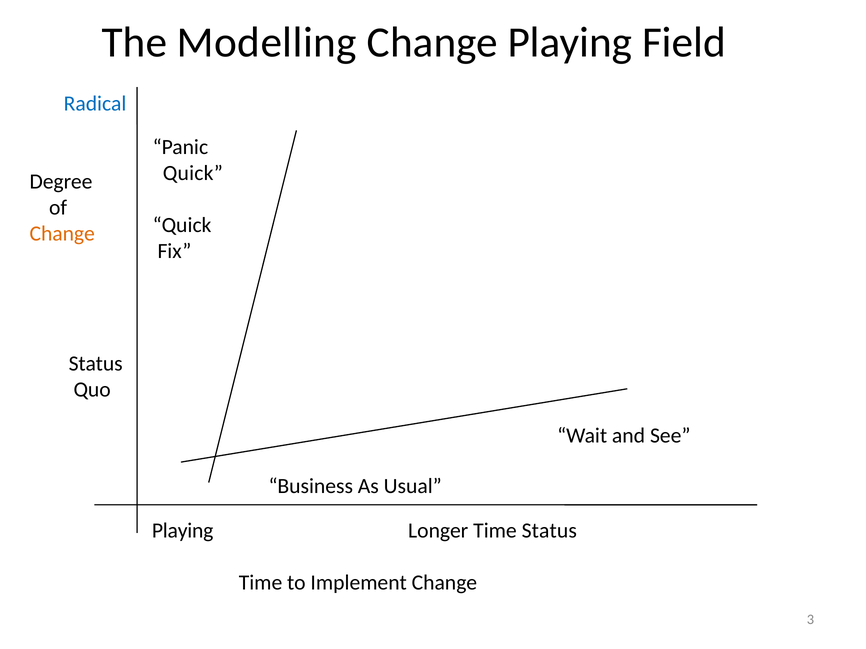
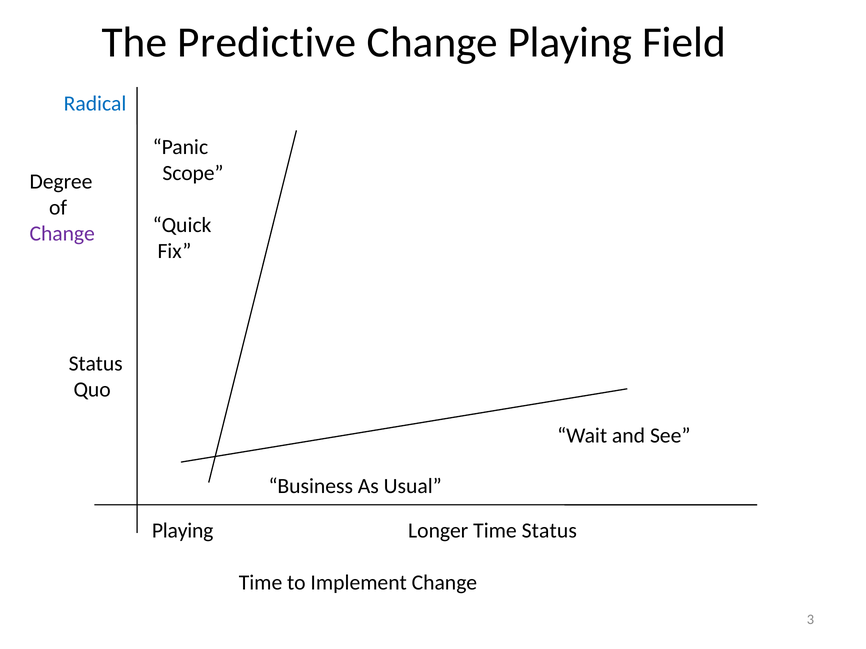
Modelling: Modelling -> Predictive
Quick at (193, 173): Quick -> Scope
Change at (62, 234) colour: orange -> purple
